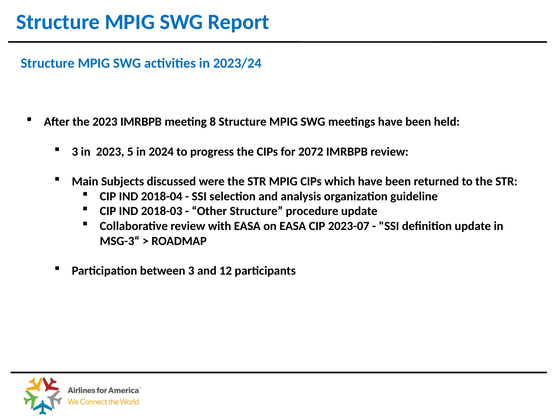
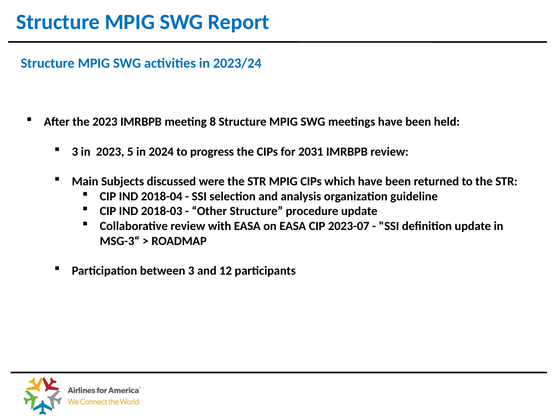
2072: 2072 -> 2031
